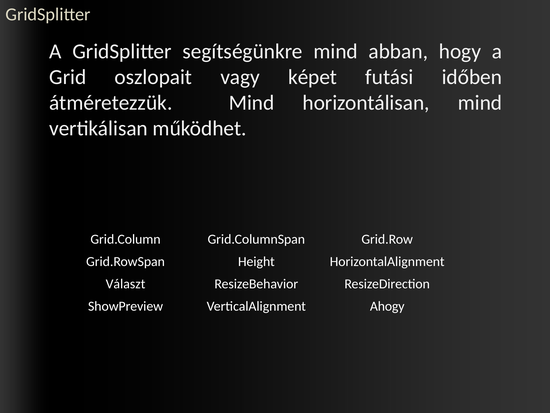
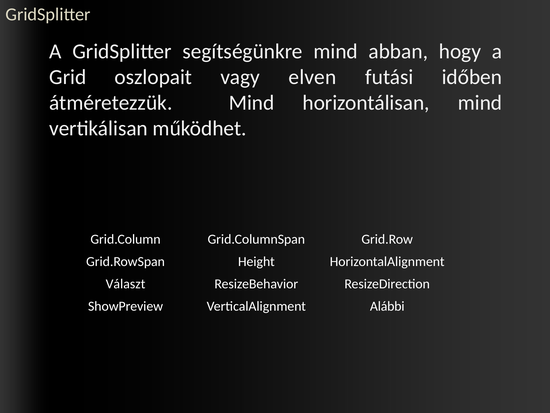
képet: képet -> elven
Ahogy: Ahogy -> Alábbi
